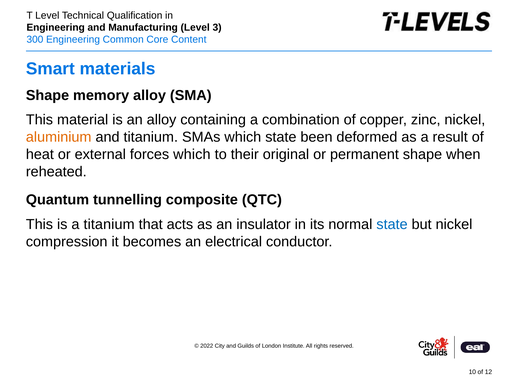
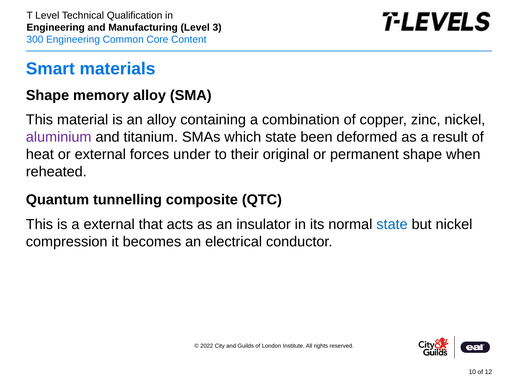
aluminium colour: orange -> purple
forces which: which -> under
a titanium: titanium -> external
